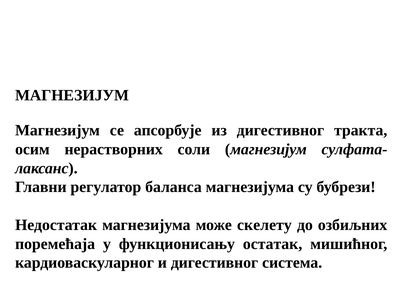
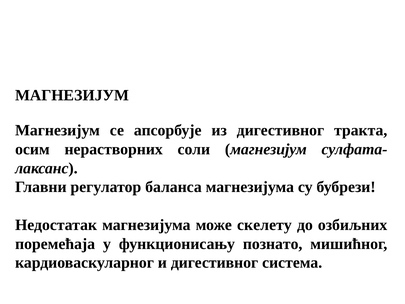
остатак: остатак -> познато
